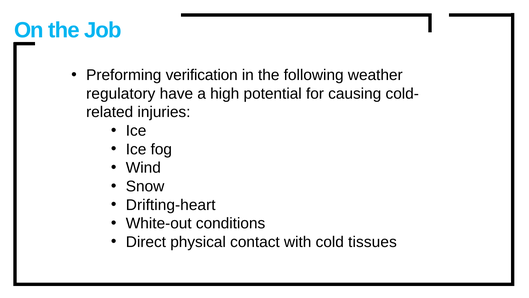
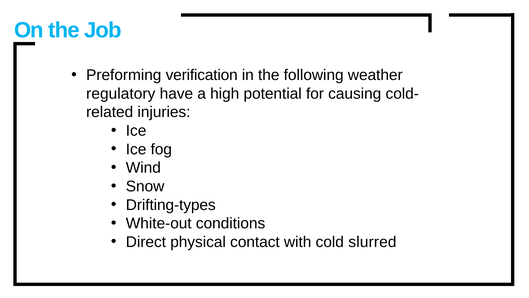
Drifting-heart: Drifting-heart -> Drifting-types
tissues: tissues -> slurred
